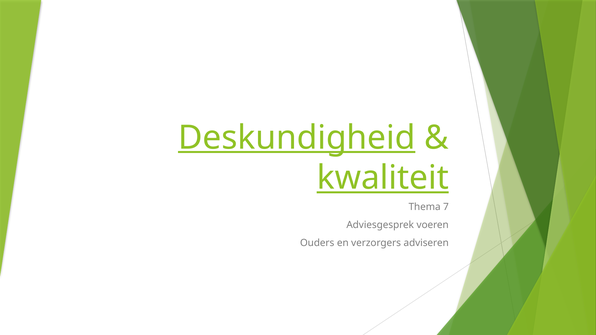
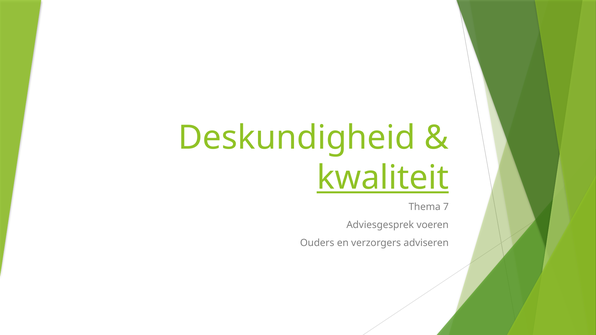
Deskundigheid underline: present -> none
